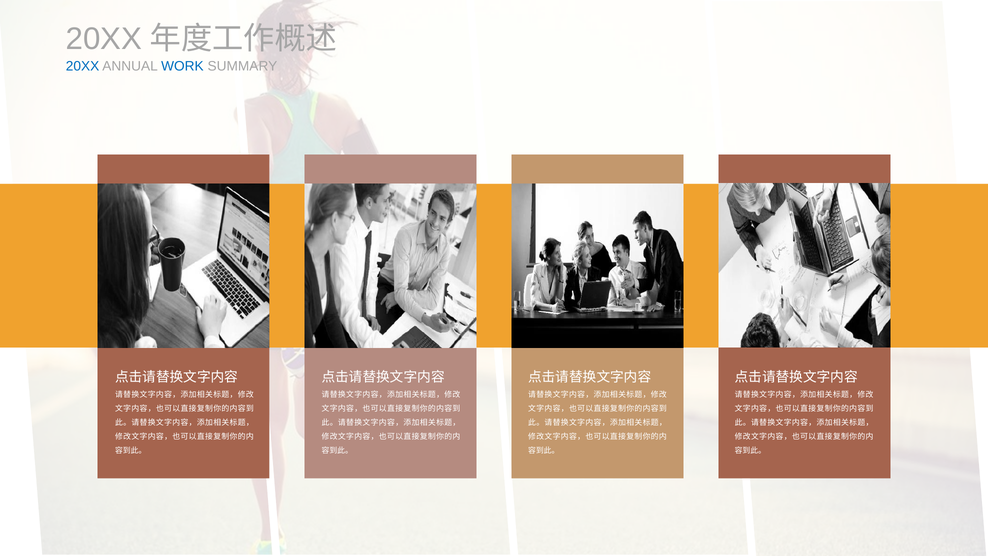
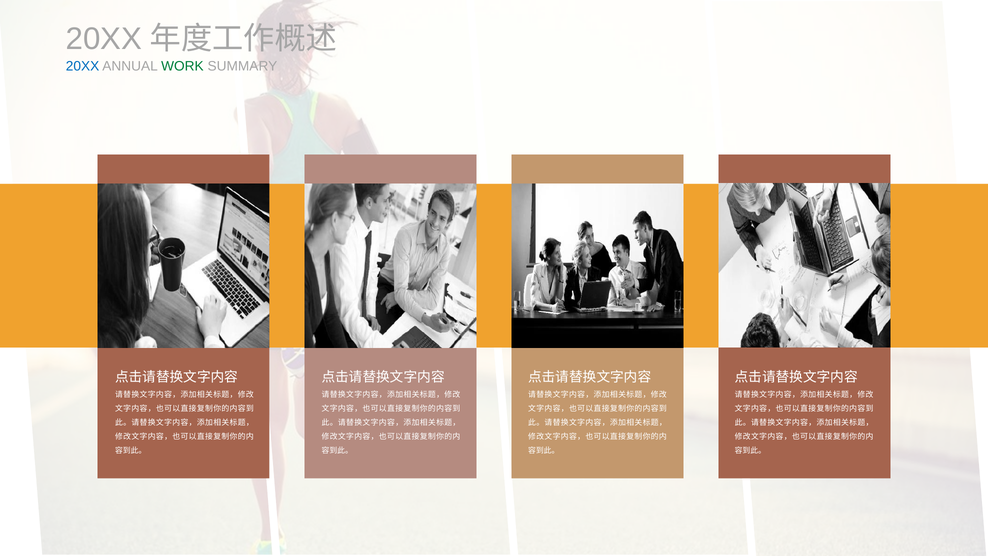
WORK colour: blue -> green
